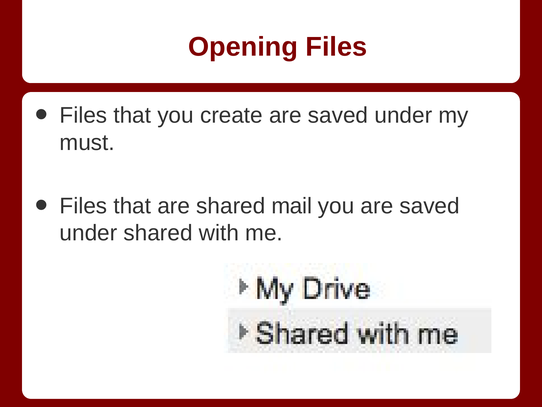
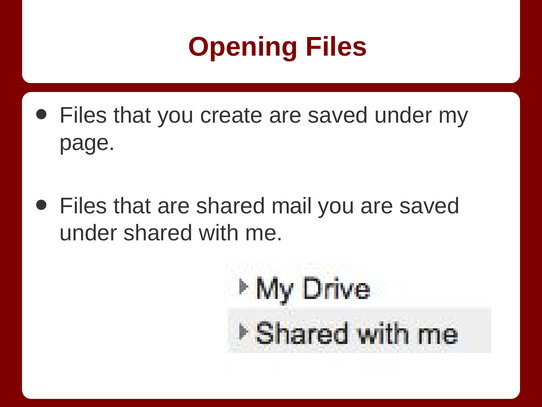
must: must -> page
